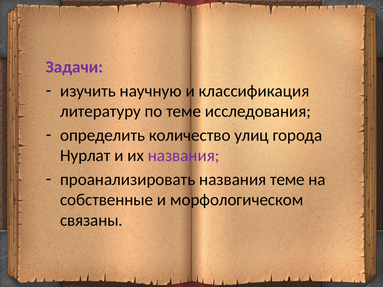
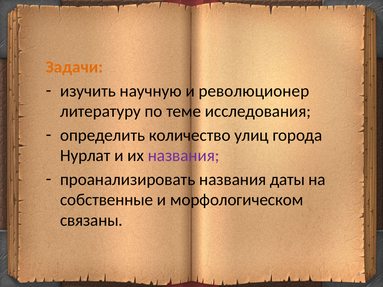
Задачи colour: purple -> orange
классификация: классификация -> революционер
названия теме: теме -> даты
